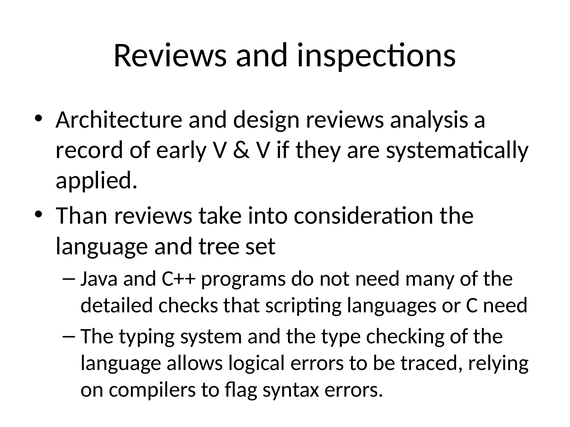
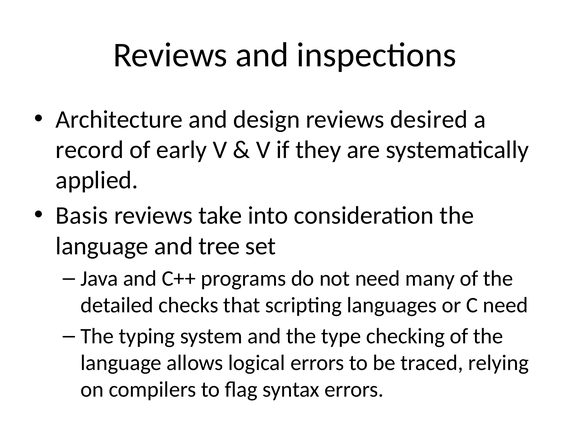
analysis: analysis -> desired
Than: Than -> Basis
